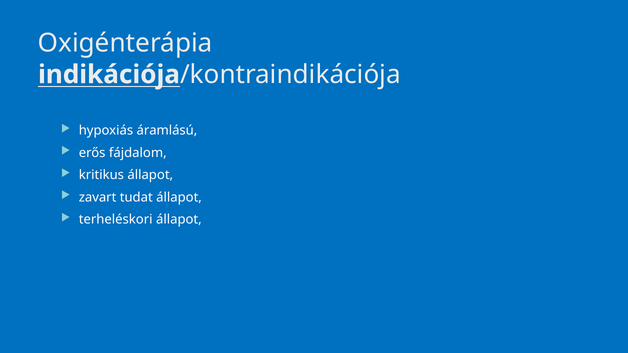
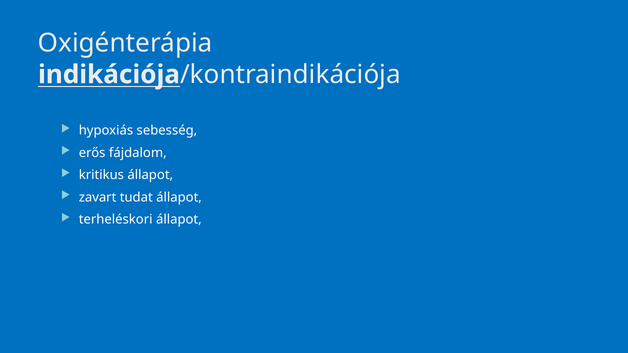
áramlású: áramlású -> sebesség
